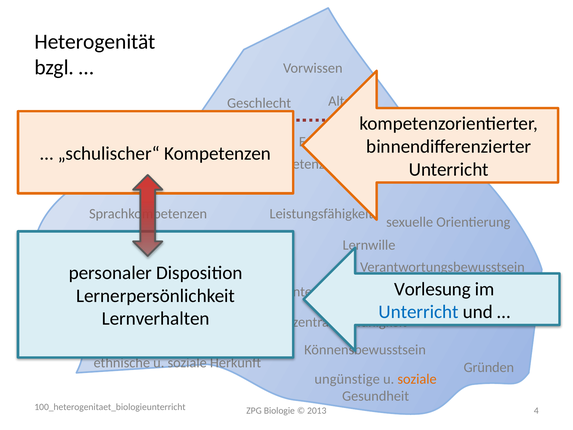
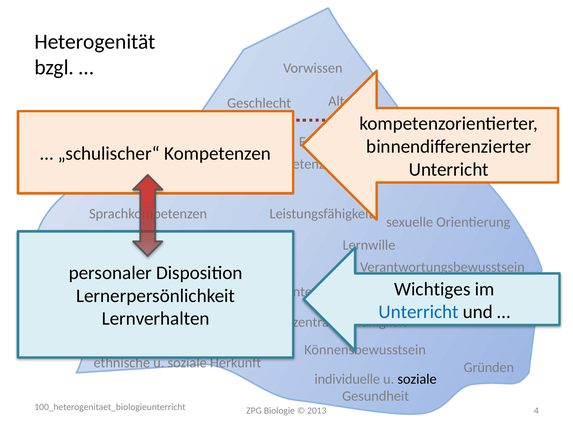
Vorlesung: Vorlesung -> Wichtiges
ungünstige: ungünstige -> individuelle
soziale at (417, 379) colour: orange -> black
